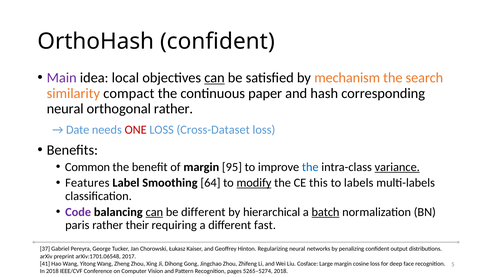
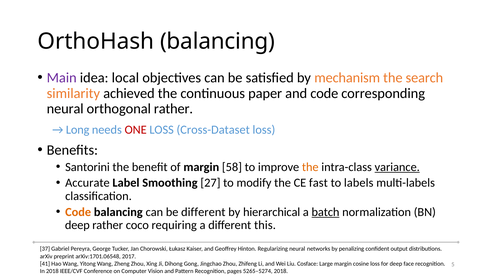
OrthoHash confident: confident -> balancing
can at (214, 78) underline: present -> none
compact: compact -> achieved
and hash: hash -> code
Date: Date -> Long
Common: Common -> Santorini
95: 95 -> 58
the at (310, 167) colour: blue -> orange
Features: Features -> Accurate
64: 64 -> 27
modify underline: present -> none
this: this -> fast
Code at (78, 212) colour: purple -> orange
can at (154, 212) underline: present -> none
paris at (77, 225): paris -> deep
their: their -> coco
fast: fast -> this
